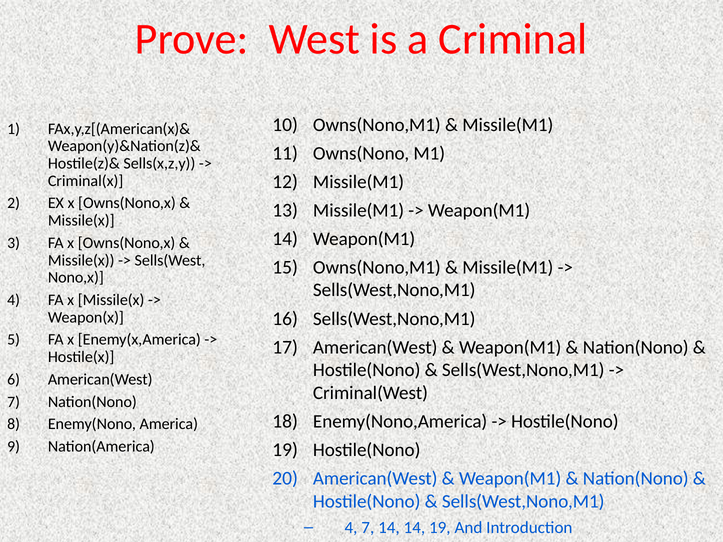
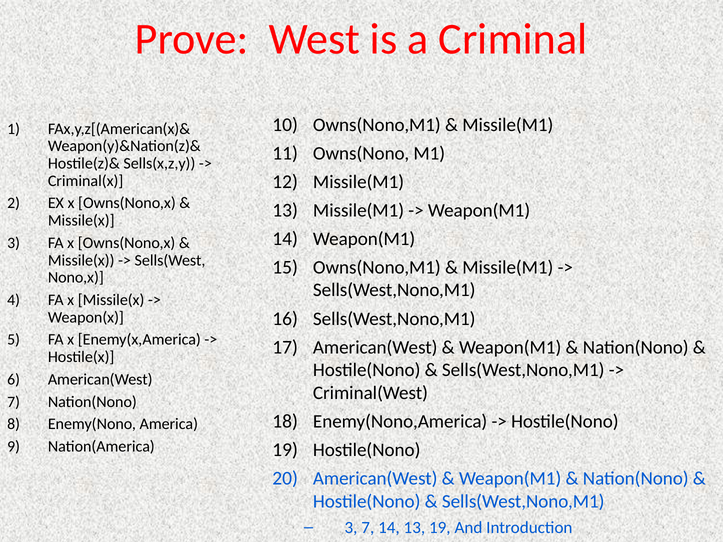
4 at (351, 528): 4 -> 3
14 14: 14 -> 13
